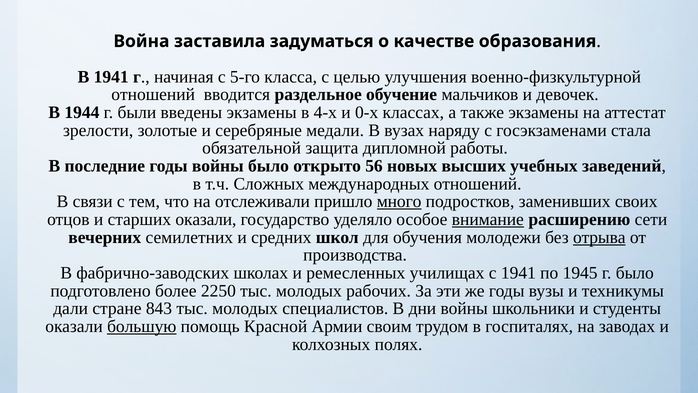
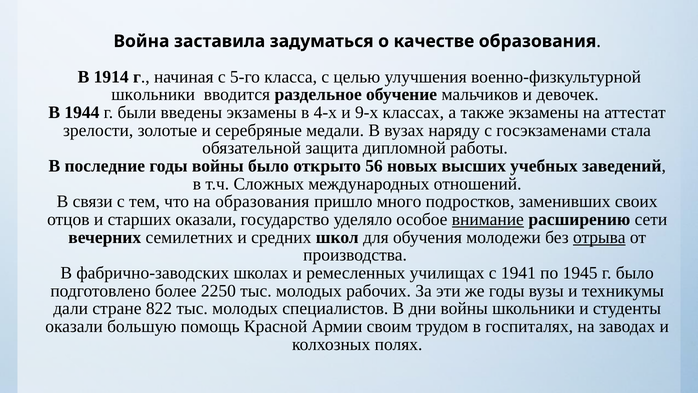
В 1941: 1941 -> 1914
отношений at (153, 95): отношений -> школьники
0-х: 0-х -> 9-х
на отслеживали: отслеживали -> образования
много underline: present -> none
843: 843 -> 822
большую underline: present -> none
